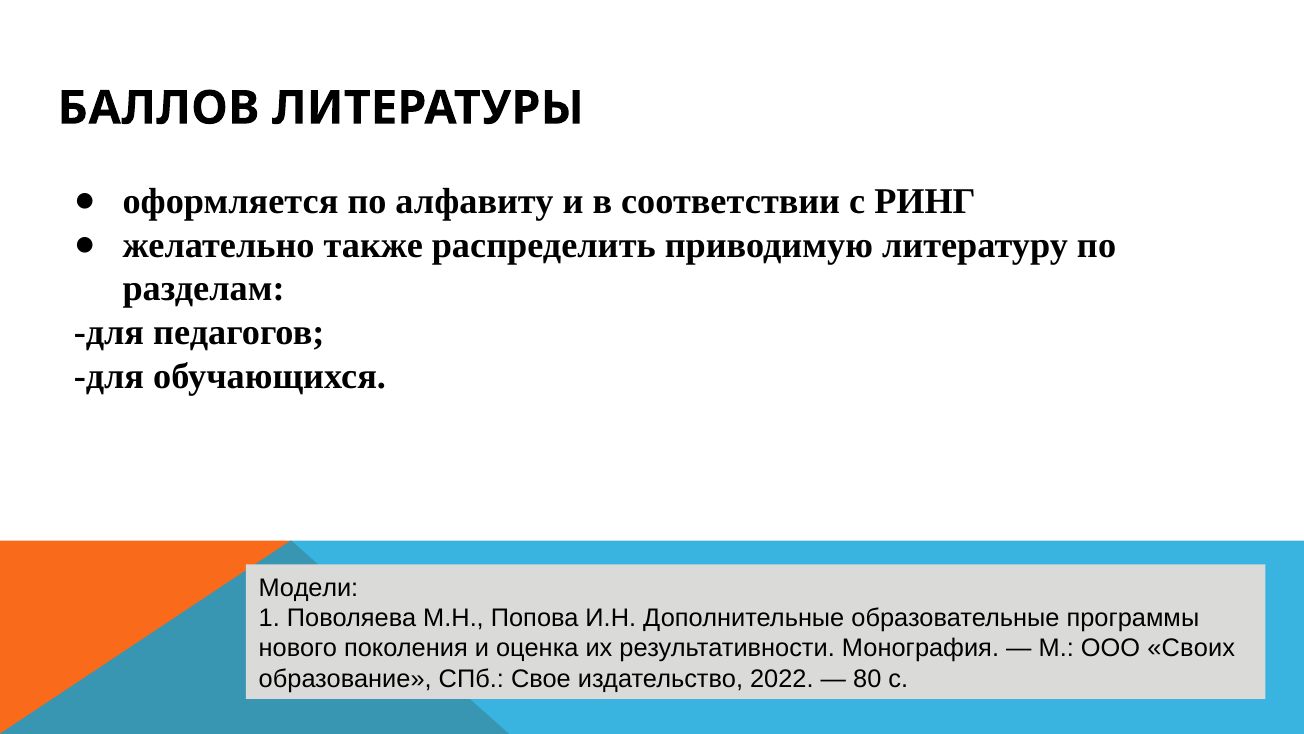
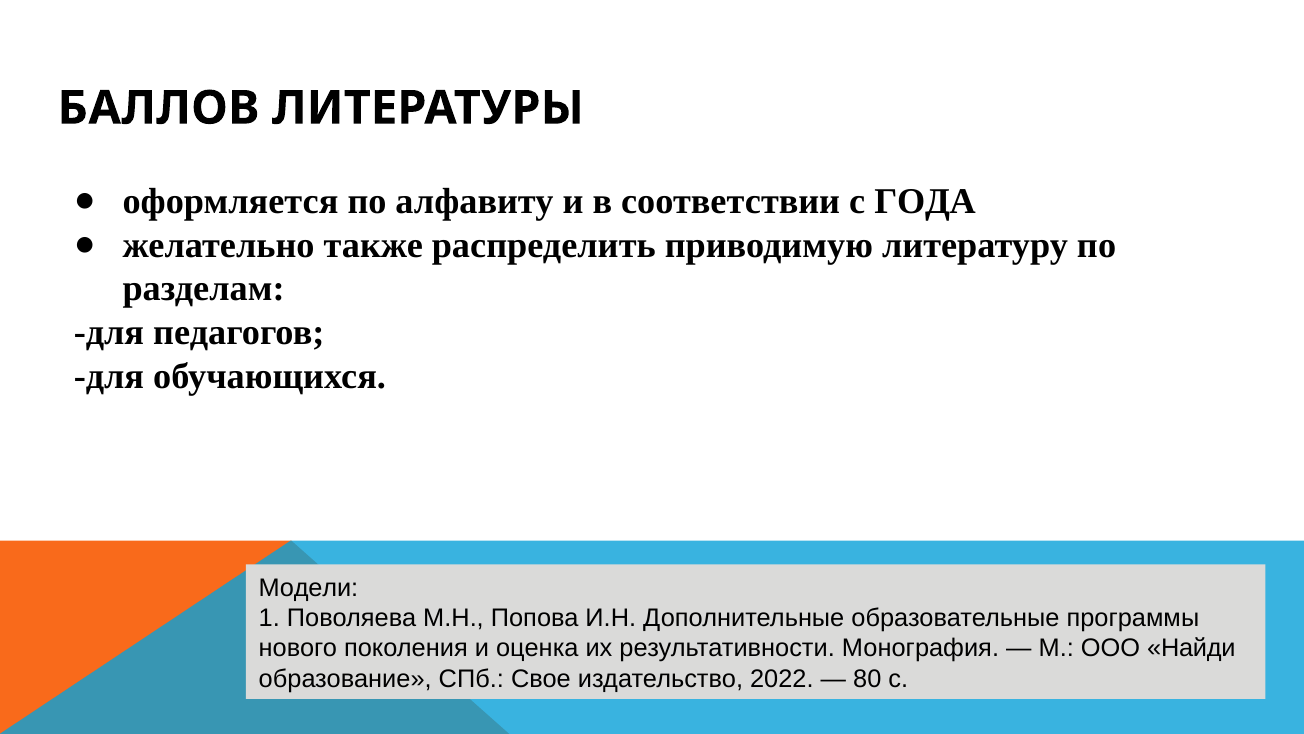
РИНГ: РИНГ -> ГОДА
Своих: Своих -> Найди
